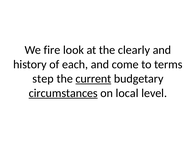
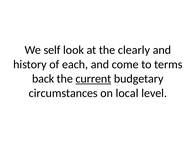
fire: fire -> self
step: step -> back
circumstances underline: present -> none
